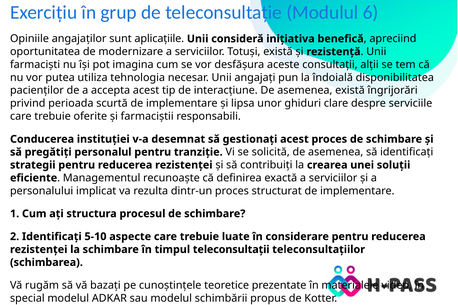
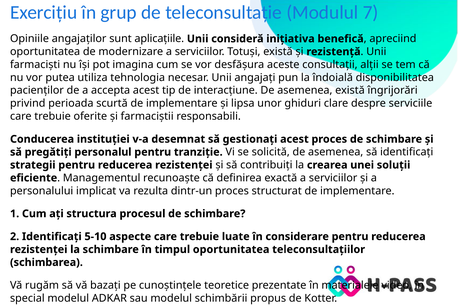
6: 6 -> 7
timpul teleconsultații: teleconsultații -> oportunitatea
